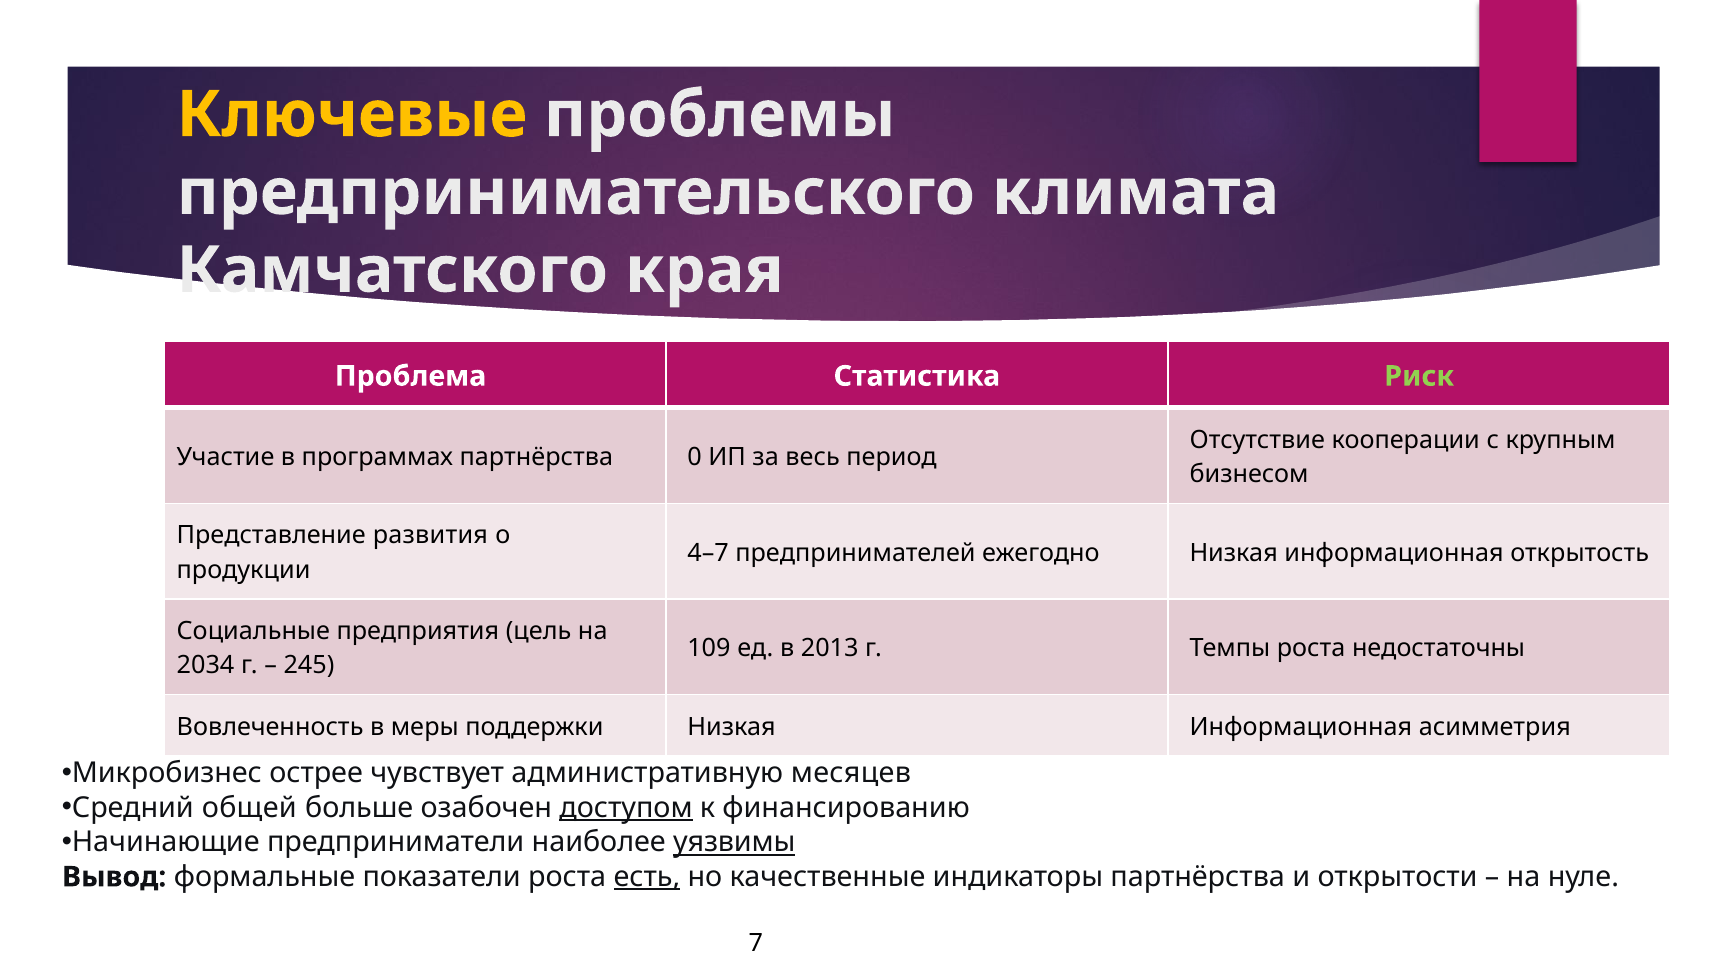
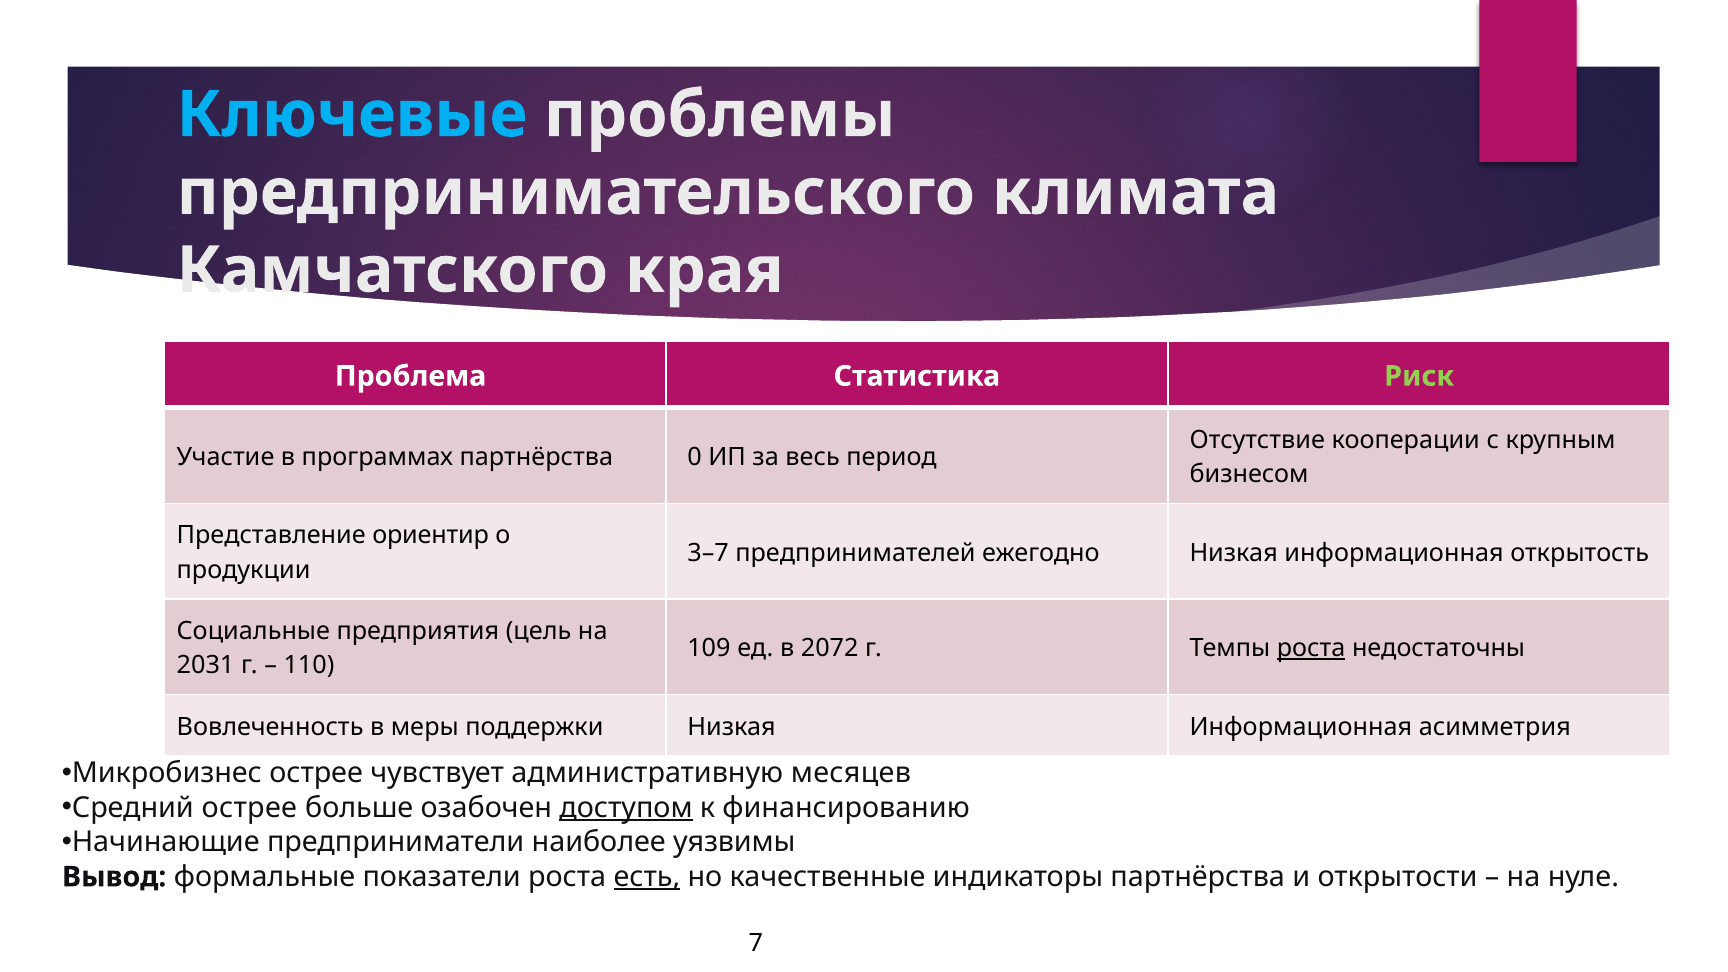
Ключевые colour: yellow -> light blue
развития: развития -> ориентир
4–7: 4–7 -> 3–7
2013: 2013 -> 2072
роста at (1311, 648) underline: none -> present
2034: 2034 -> 2031
245: 245 -> 110
Средний общей: общей -> острее
уязвимы underline: present -> none
